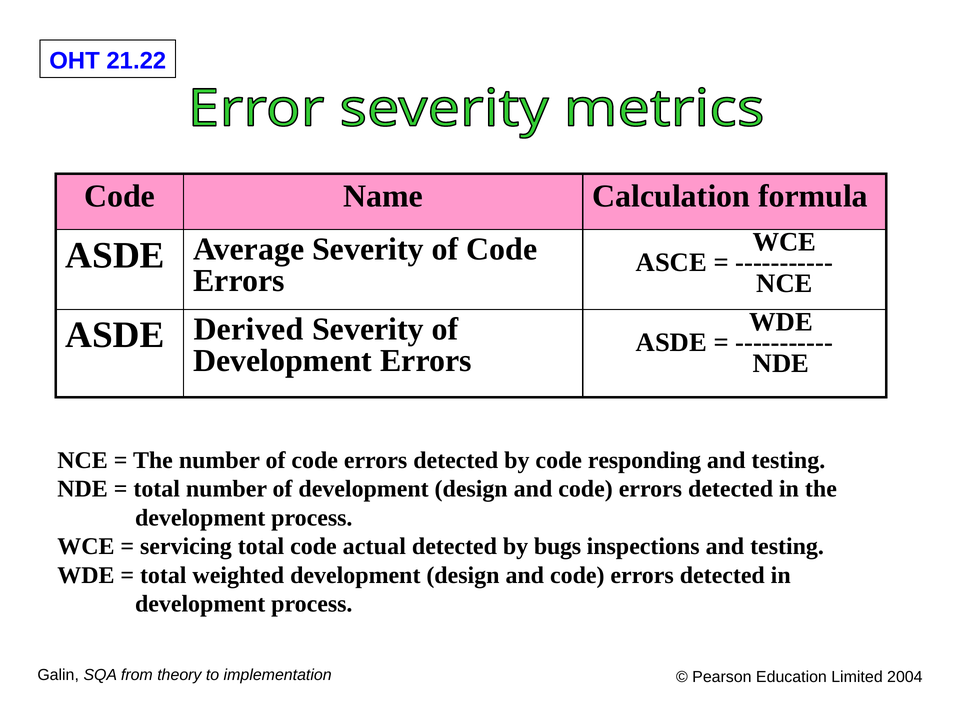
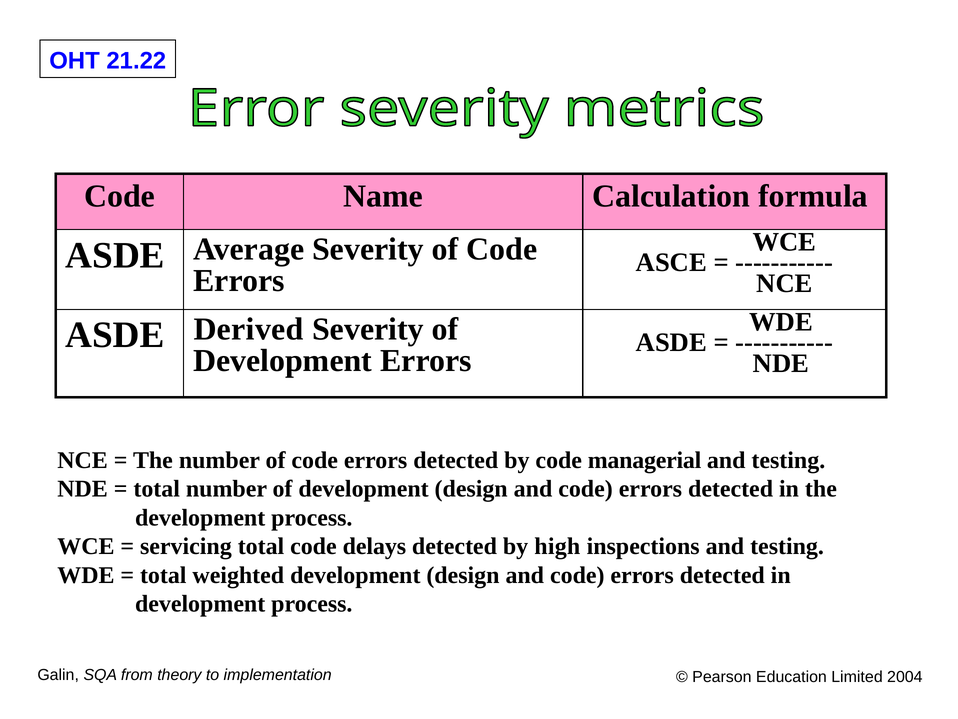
responding: responding -> managerial
actual: actual -> delays
bugs: bugs -> high
